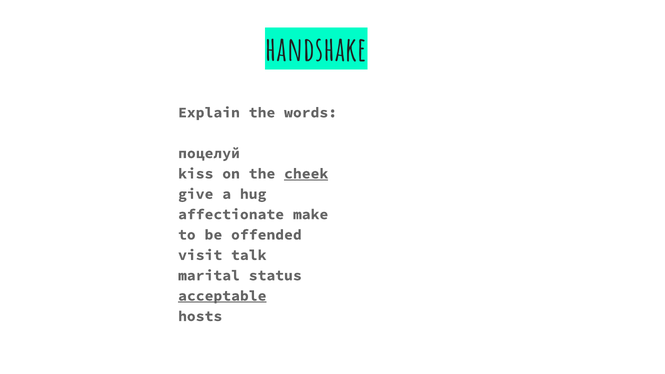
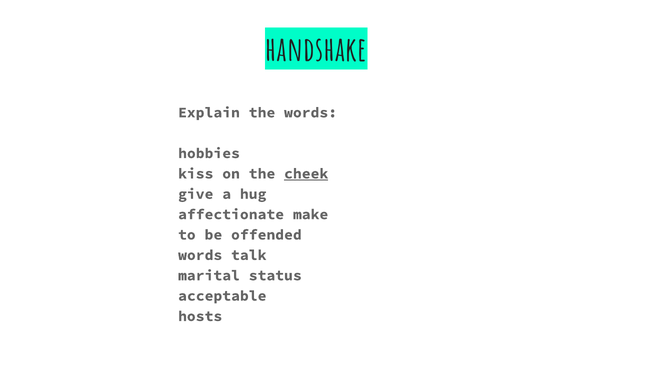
поцелуй: поцелуй -> hobbies
visit at (200, 255): visit -> words
acceptable underline: present -> none
